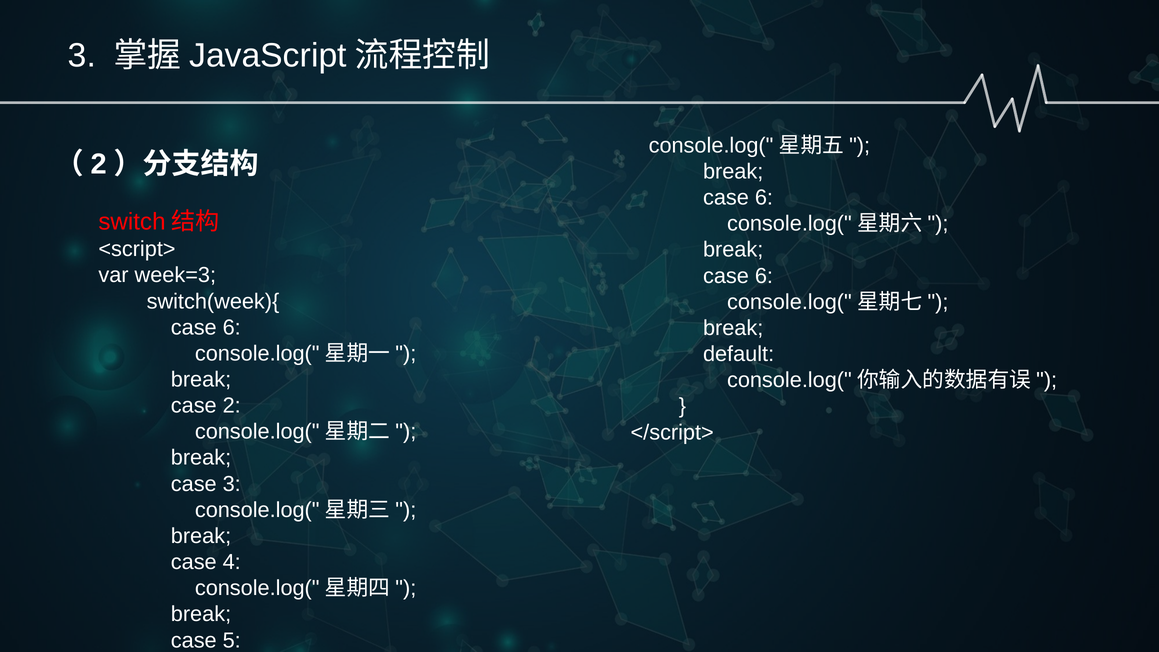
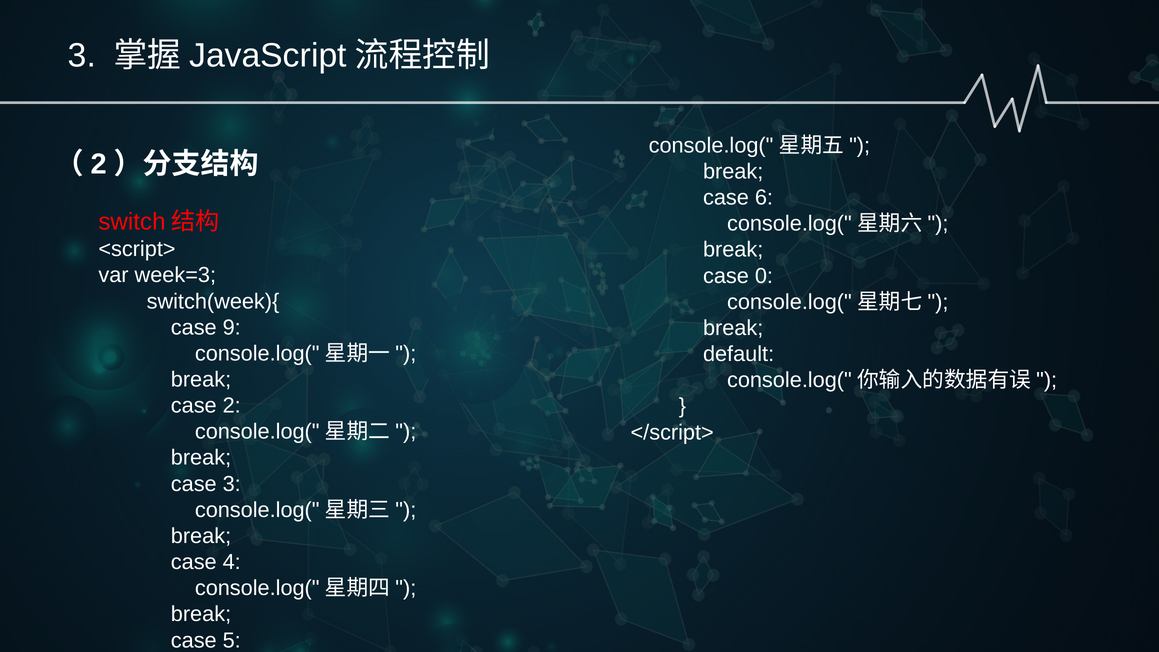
6 at (764, 276): 6 -> 0
6 at (232, 327): 6 -> 9
